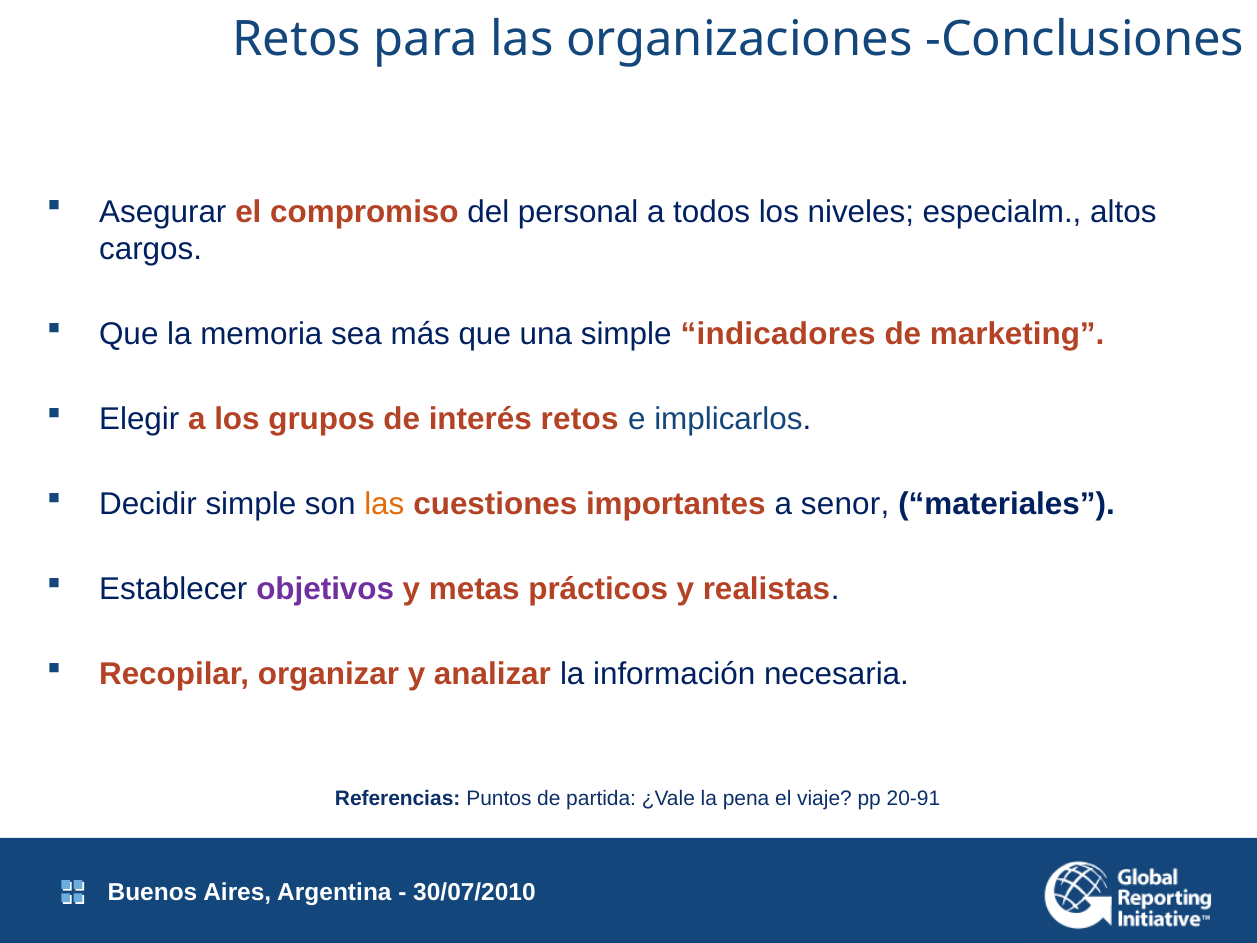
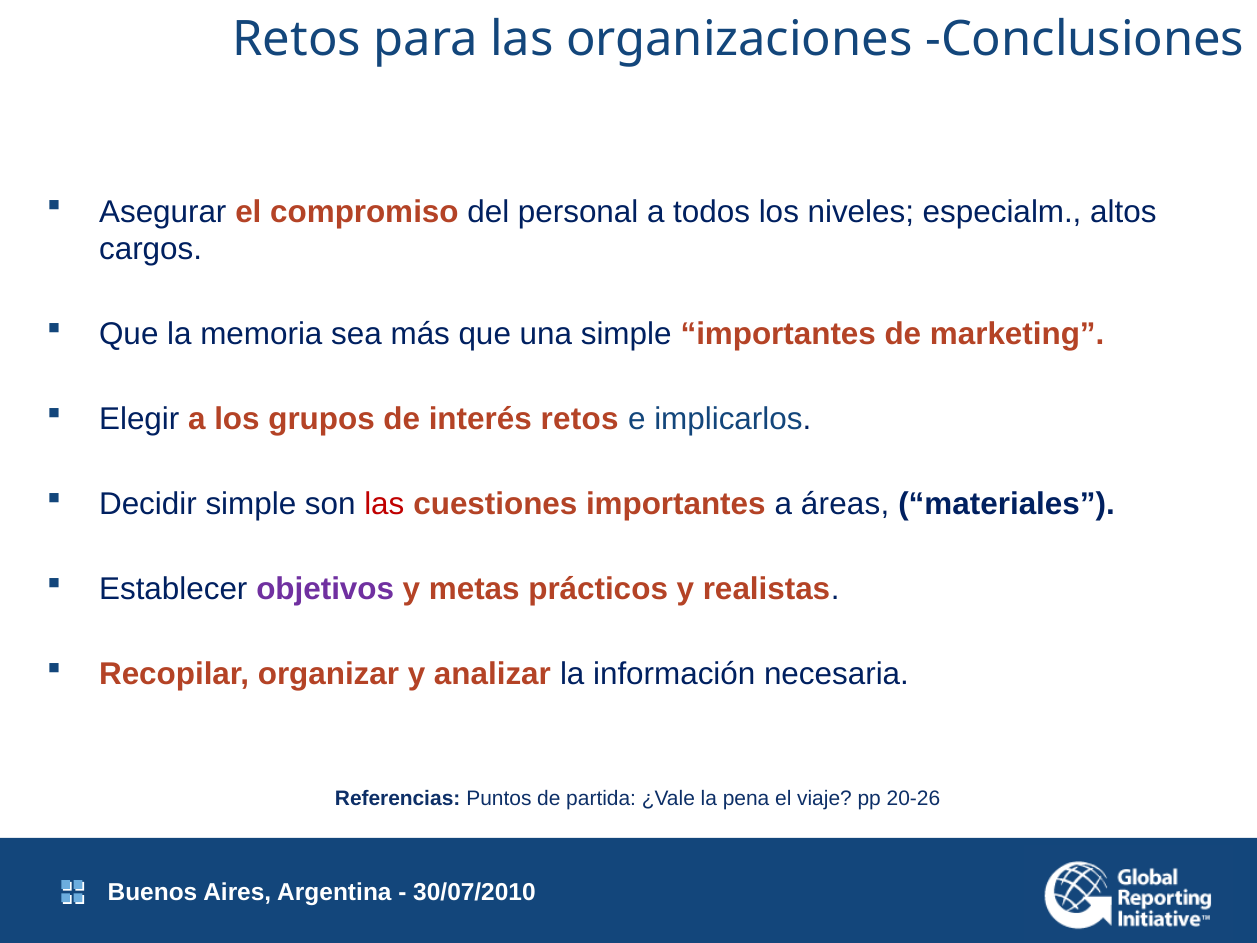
simple indicadores: indicadores -> importantes
las at (384, 504) colour: orange -> red
senor: senor -> áreas
20-91: 20-91 -> 20-26
